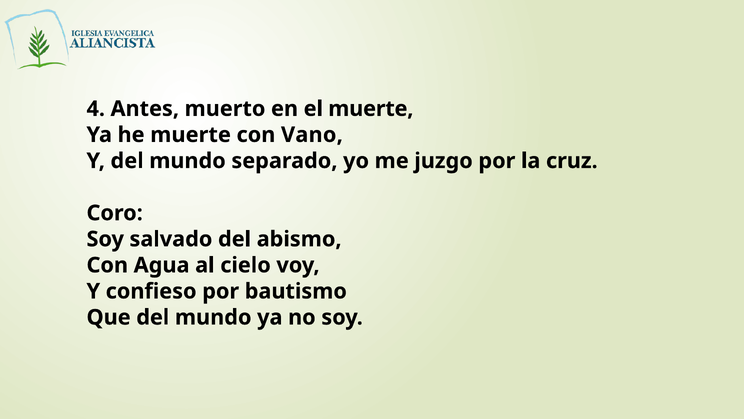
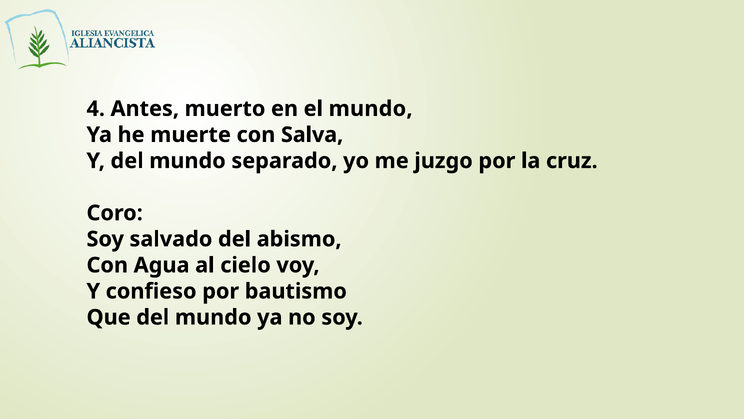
el muerte: muerte -> mundo
Vano: Vano -> Salva
